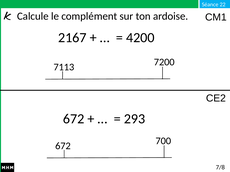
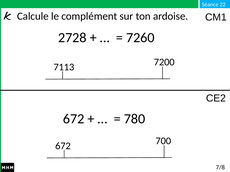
2167: 2167 -> 2728
4200: 4200 -> 7260
293: 293 -> 780
